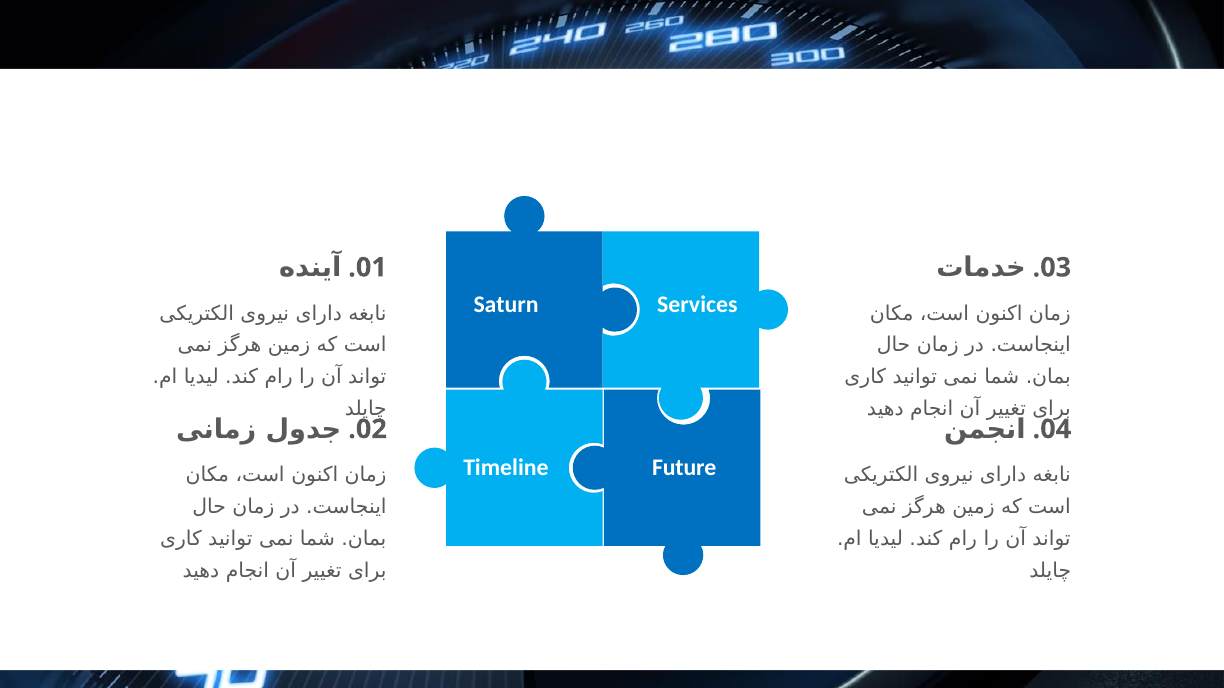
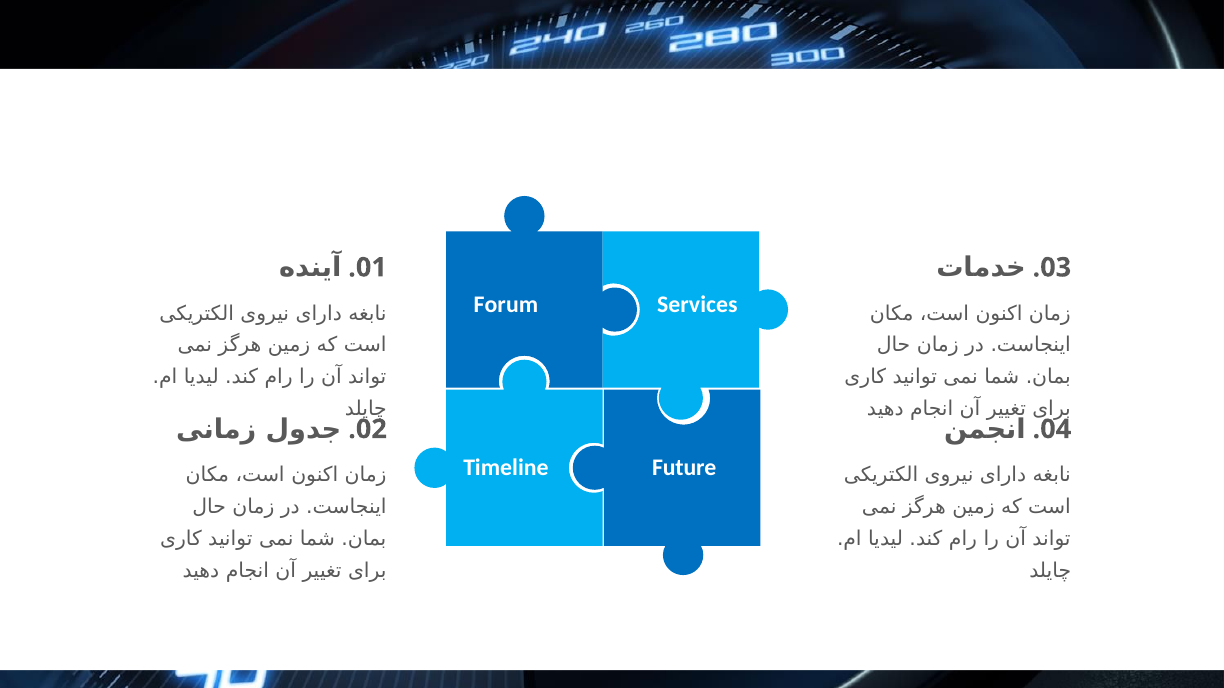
Saturn: Saturn -> Forum
